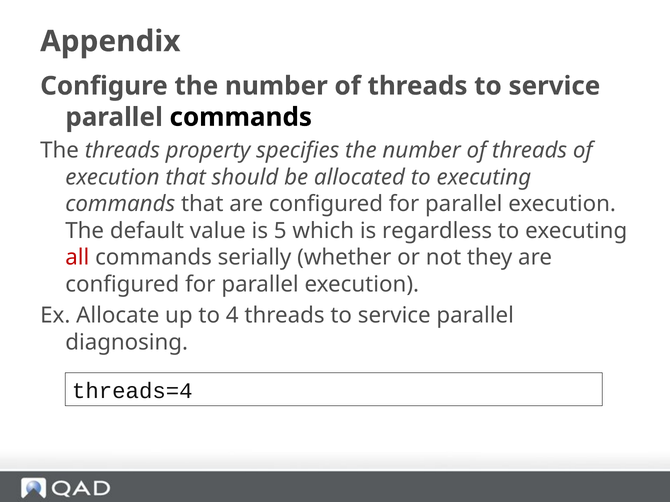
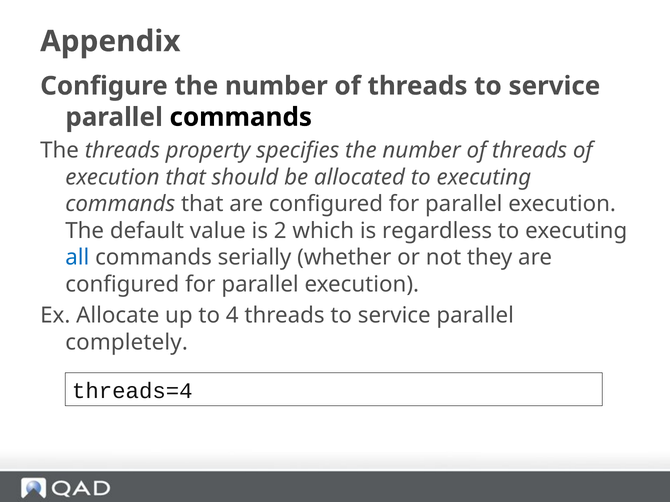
5: 5 -> 2
all colour: red -> blue
diagnosing: diagnosing -> completely
